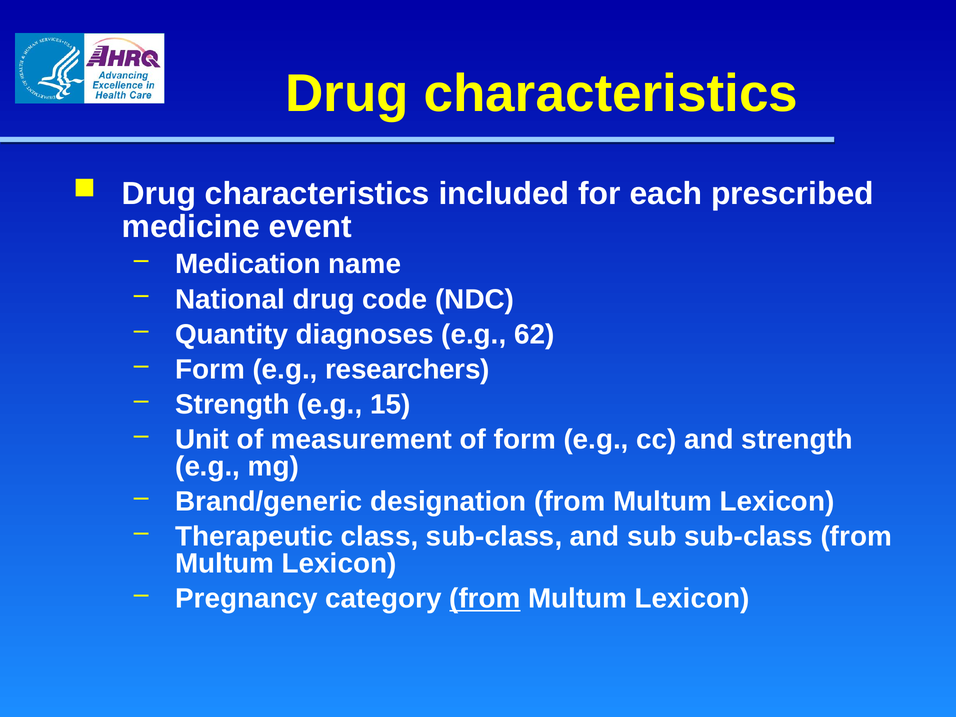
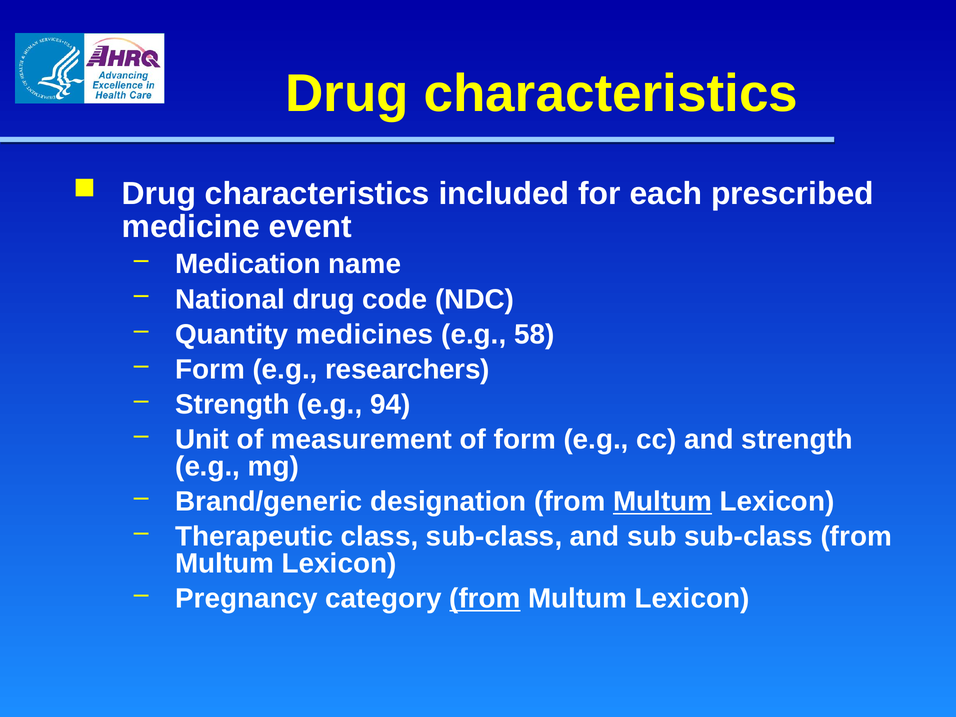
diagnoses: diagnoses -> medicines
62: 62 -> 58
15: 15 -> 94
Multum at (663, 502) underline: none -> present
